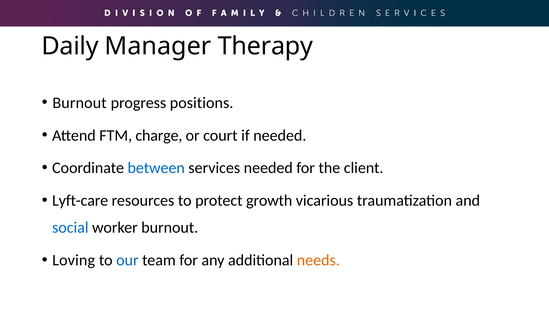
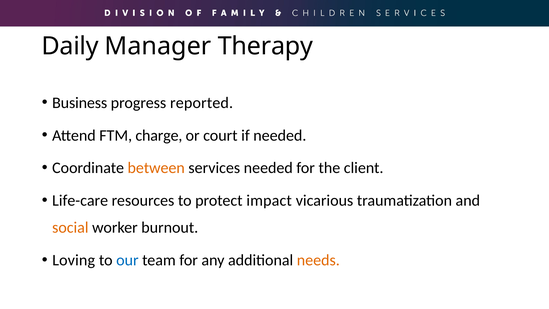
Burnout at (80, 103): Burnout -> Business
positions: positions -> reported
between colour: blue -> orange
Lyft-care: Lyft-care -> Life-care
growth: growth -> impact
social colour: blue -> orange
